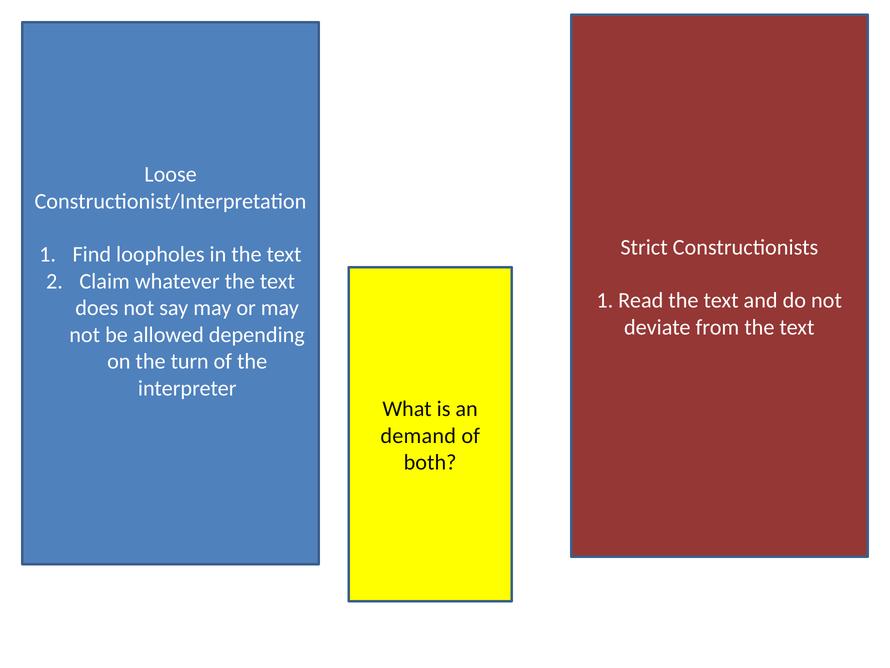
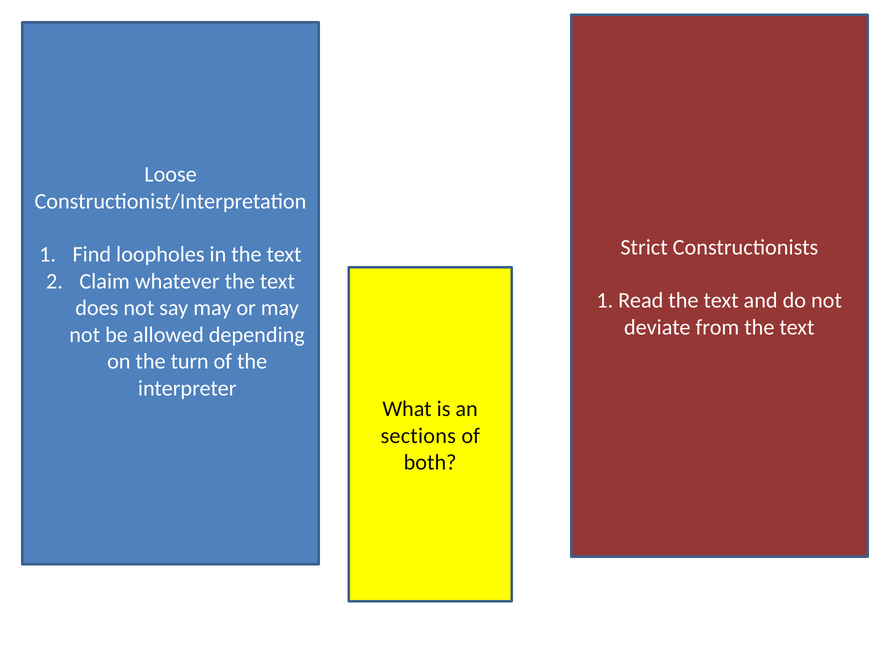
demand: demand -> sections
